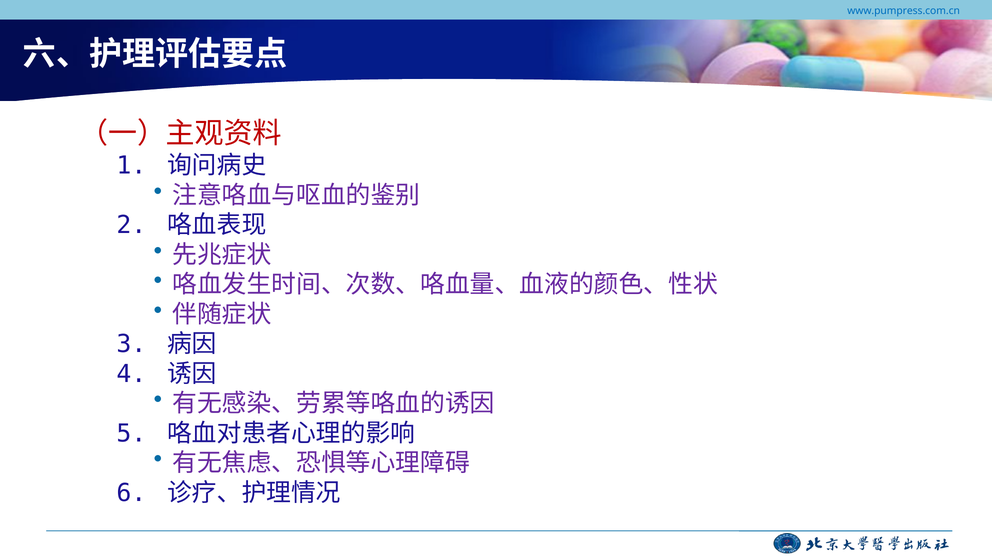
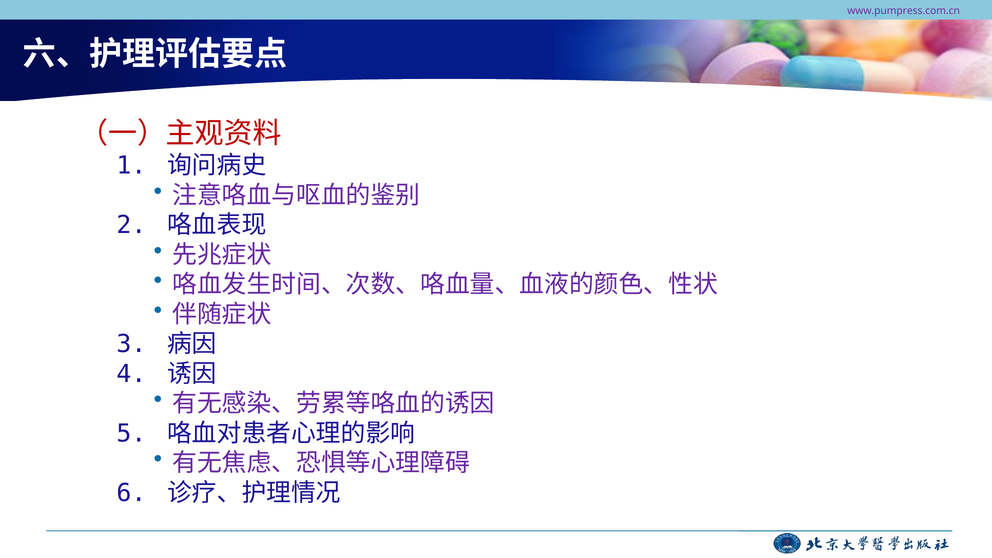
www.pumpress.com.cn colour: blue -> purple
